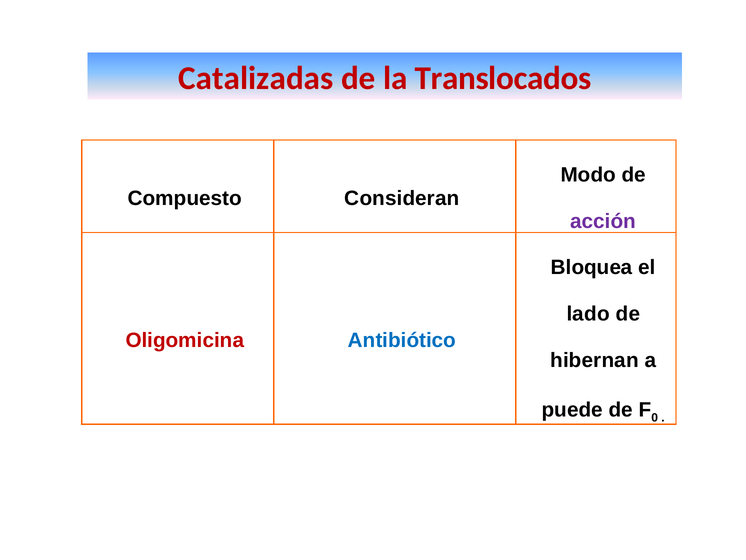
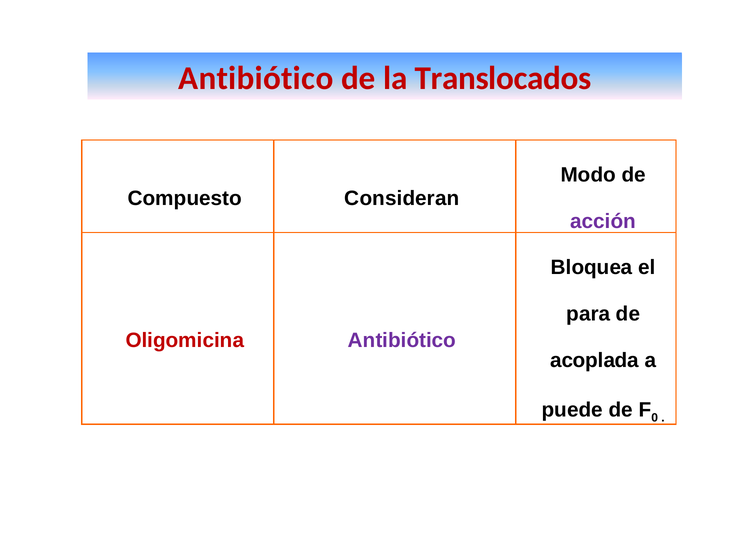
Catalizadas at (256, 78): Catalizadas -> Antibiótico
lado: lado -> para
Antibiótico at (402, 340) colour: blue -> purple
hibernan: hibernan -> acoplada
